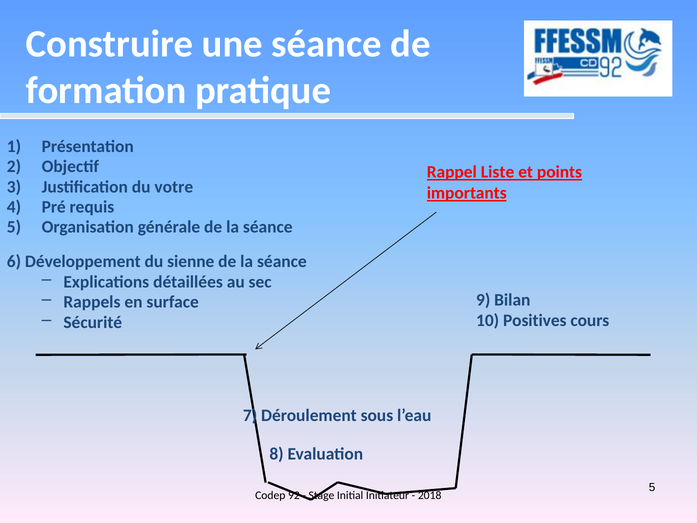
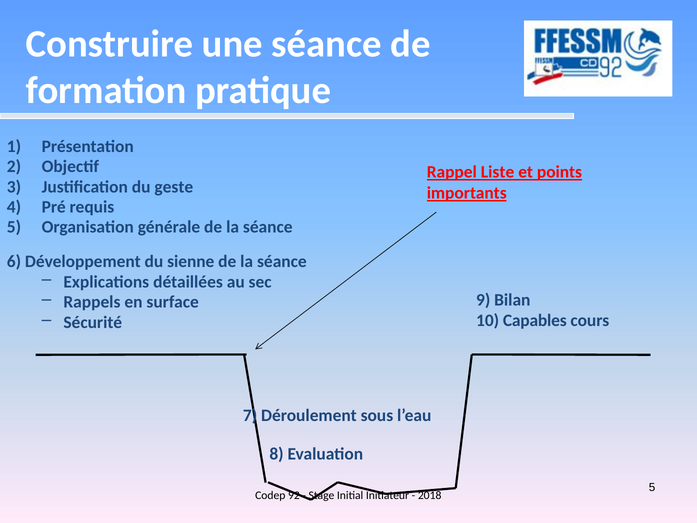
votre: votre -> geste
Positives: Positives -> Capables
